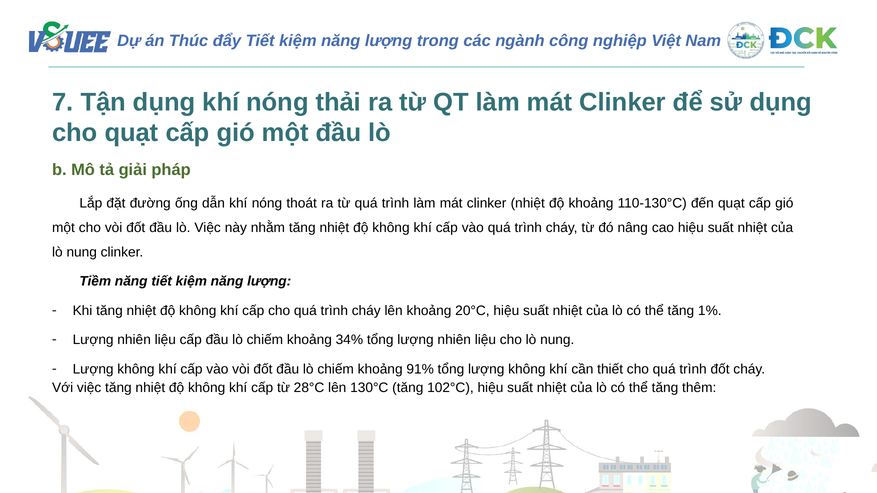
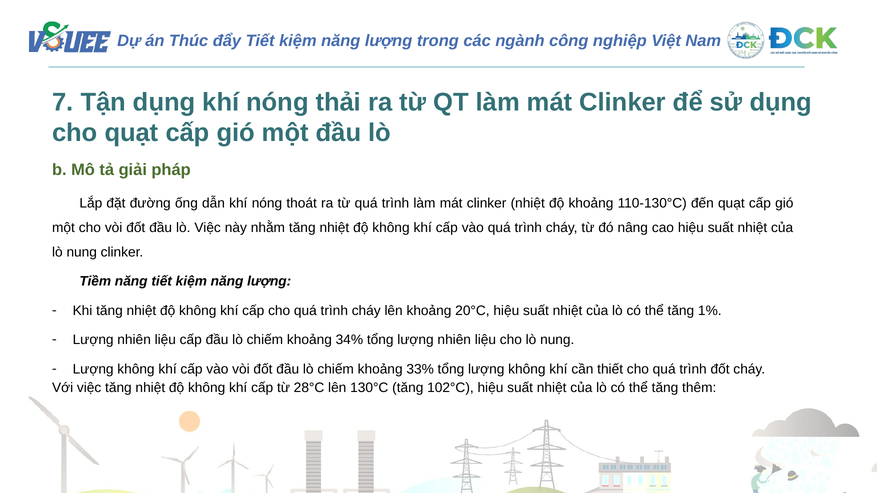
91%: 91% -> 33%
